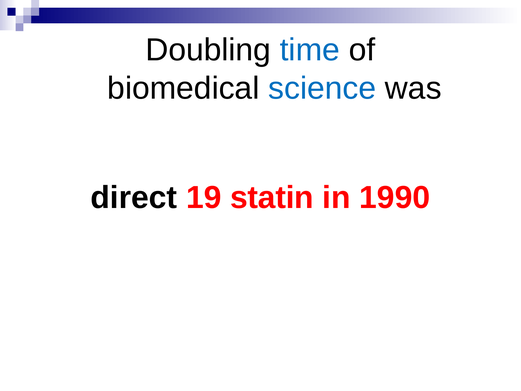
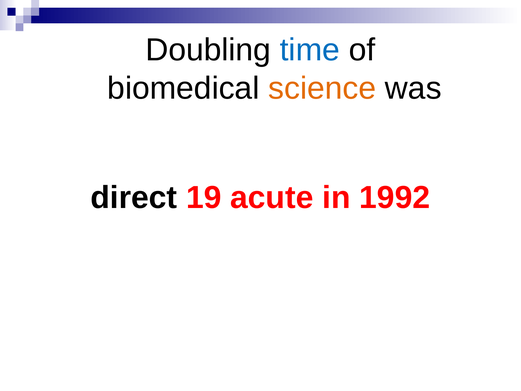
science colour: blue -> orange
statin: statin -> acute
1990: 1990 -> 1992
